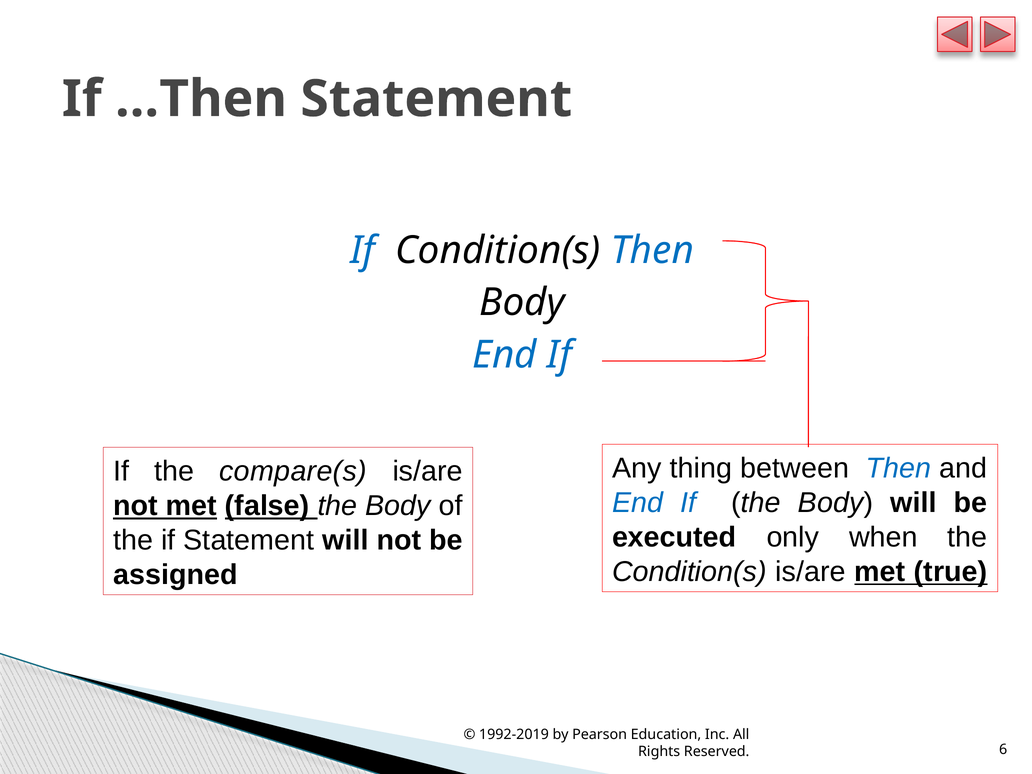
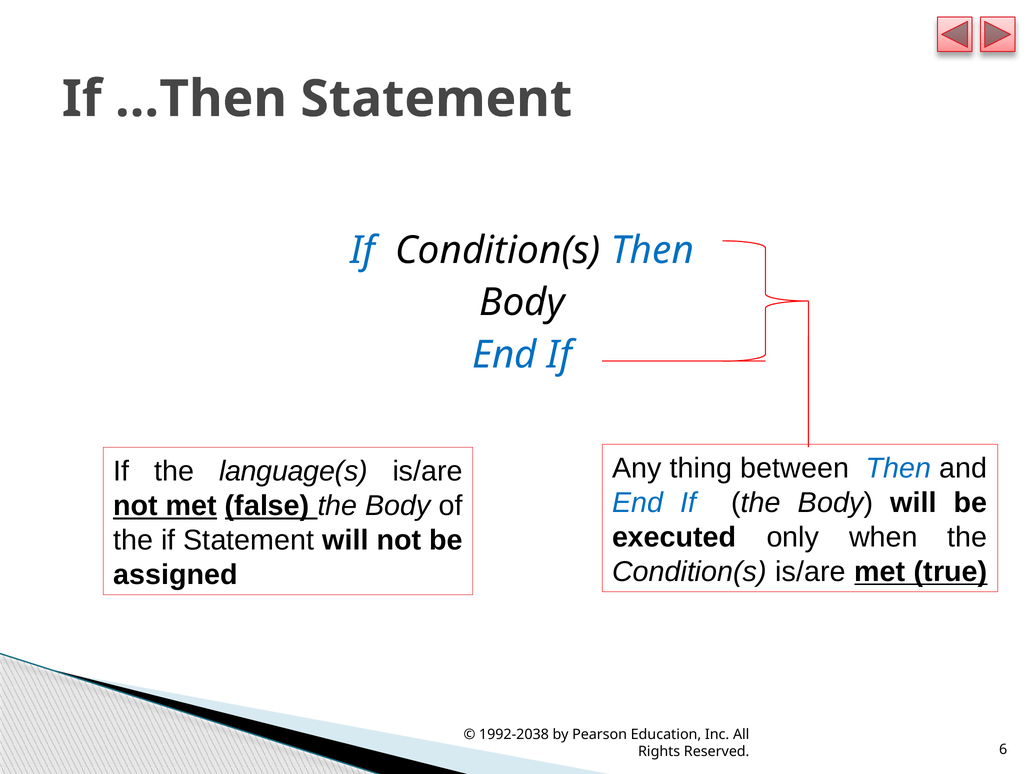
compare(s: compare(s -> language(s
1992-2019: 1992-2019 -> 1992-2038
